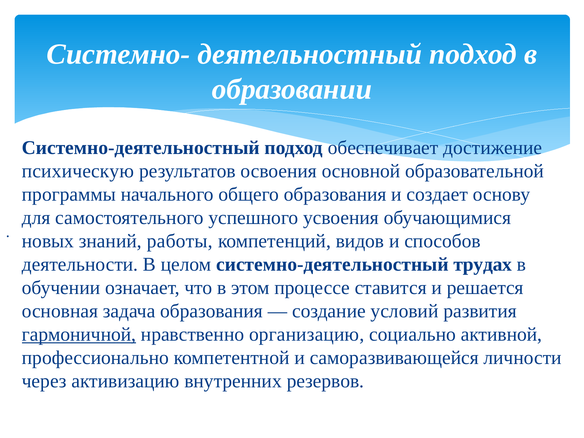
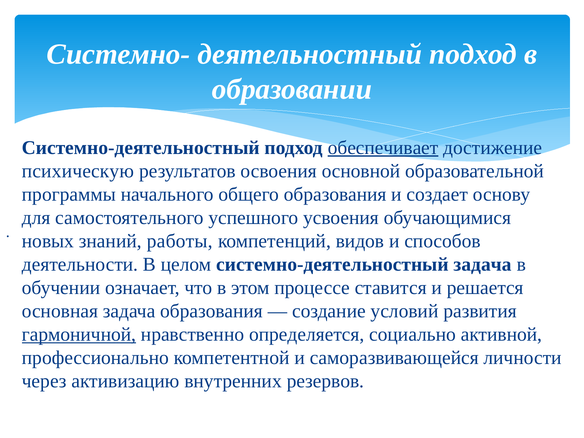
обеспечивает underline: none -> present
системно-деятельностный трудах: трудах -> задача
организацию: организацию -> определяется
